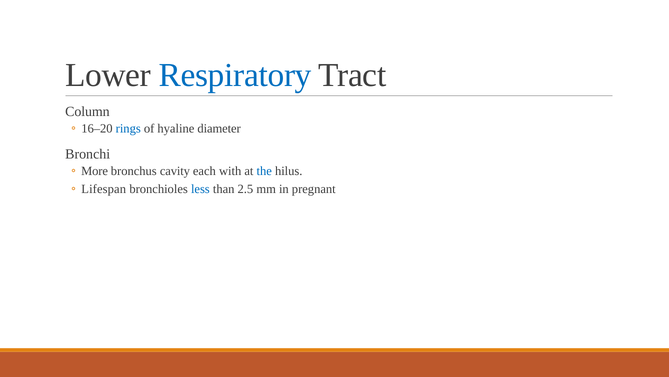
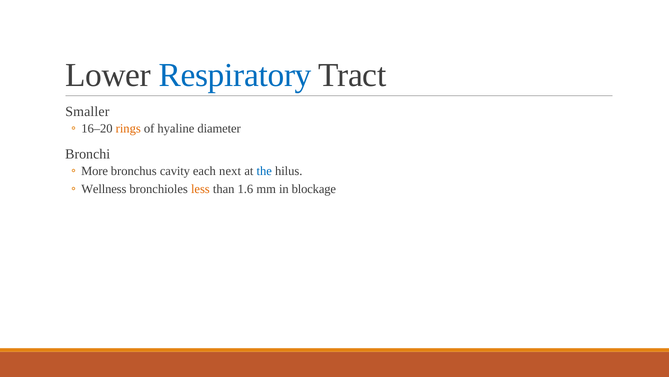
Column: Column -> Smaller
rings colour: blue -> orange
with: with -> next
Lifespan: Lifespan -> Wellness
less colour: blue -> orange
2.5: 2.5 -> 1.6
pregnant: pregnant -> blockage
